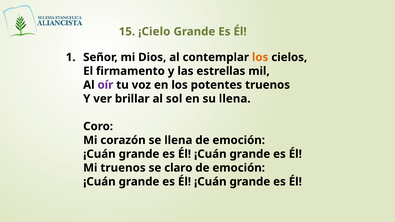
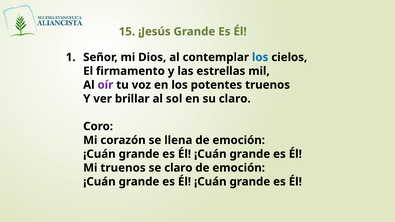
¡Cielo: ¡Cielo -> ¡Jesús
los at (260, 57) colour: orange -> blue
su llena: llena -> claro
